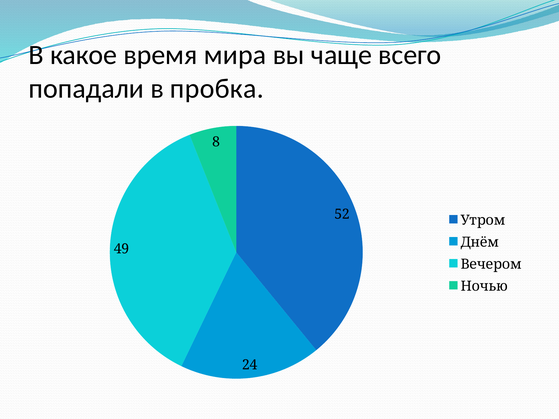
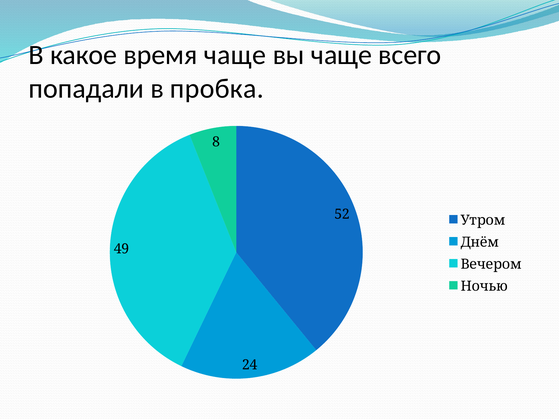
время мира: мира -> чаще
